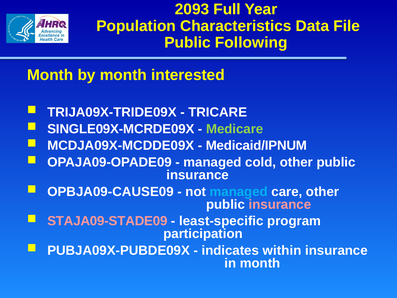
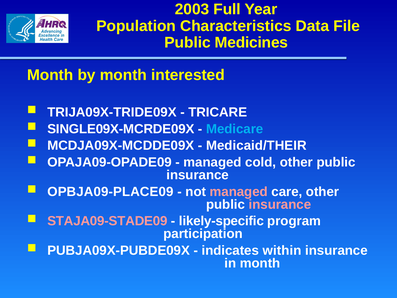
2093: 2093 -> 2003
Following: Following -> Medicines
Medicare colour: light green -> light blue
Medicaid/IPNUM: Medicaid/IPNUM -> Medicaid/THEIR
OPBJA09-CAUSE09: OPBJA09-CAUSE09 -> OPBJA09-PLACE09
managed at (239, 192) colour: light blue -> pink
least-specific: least-specific -> likely-specific
